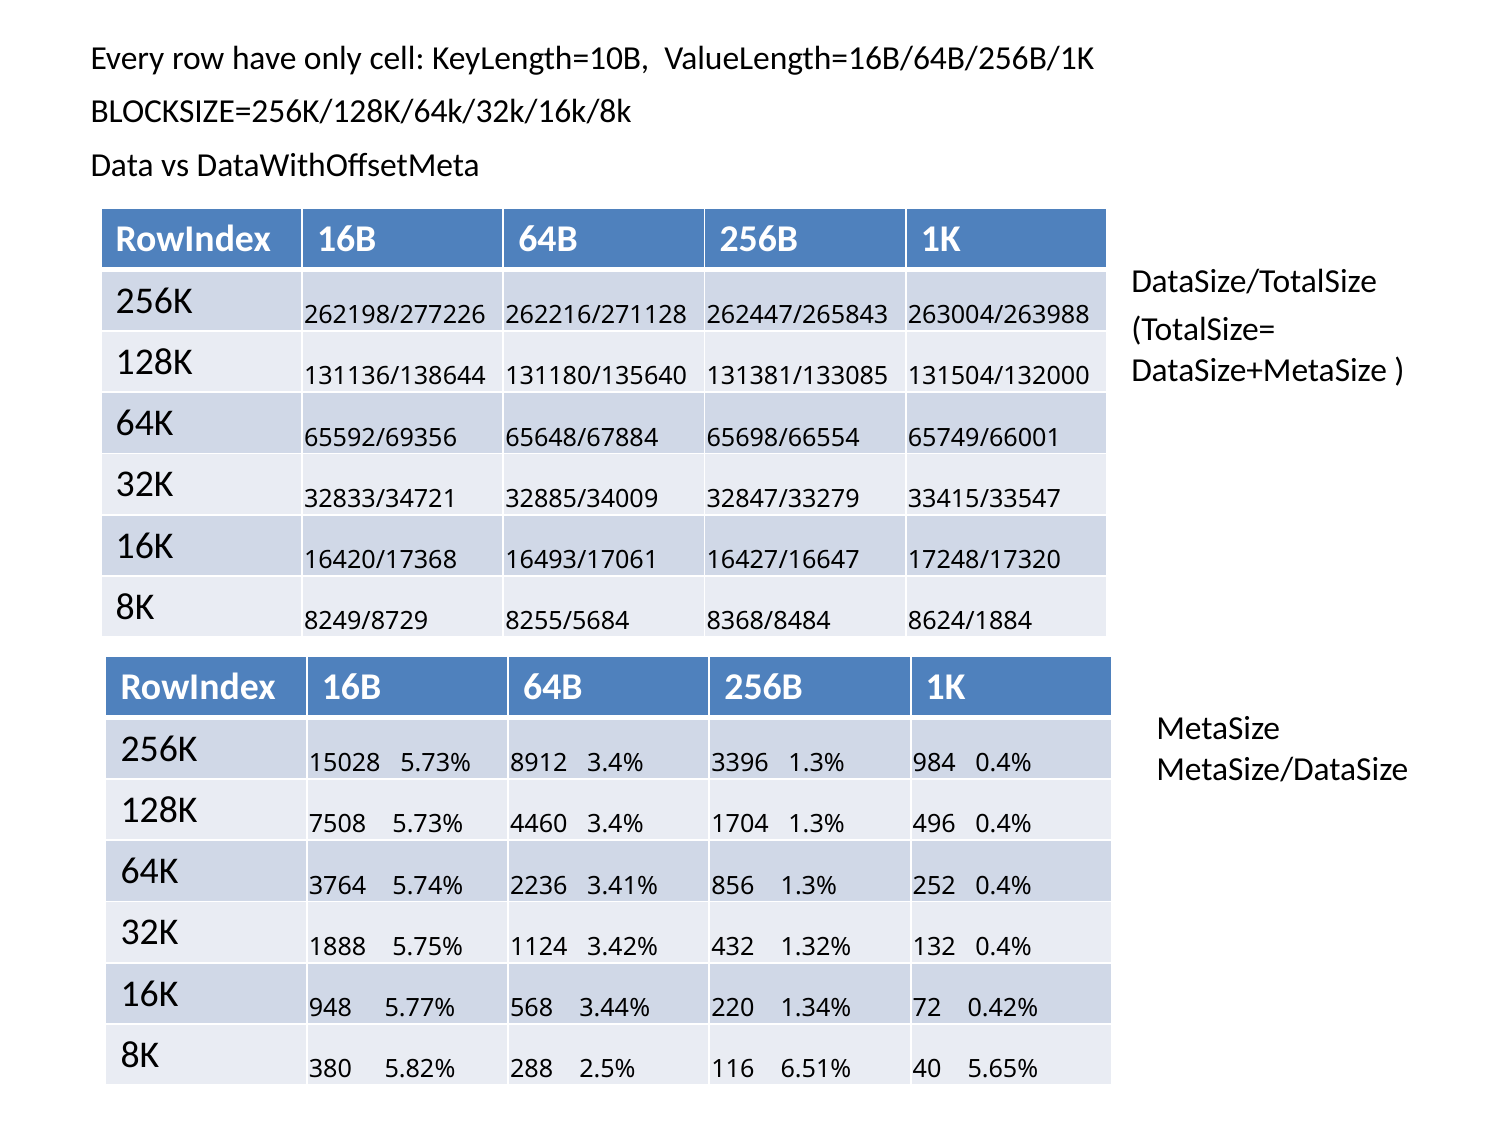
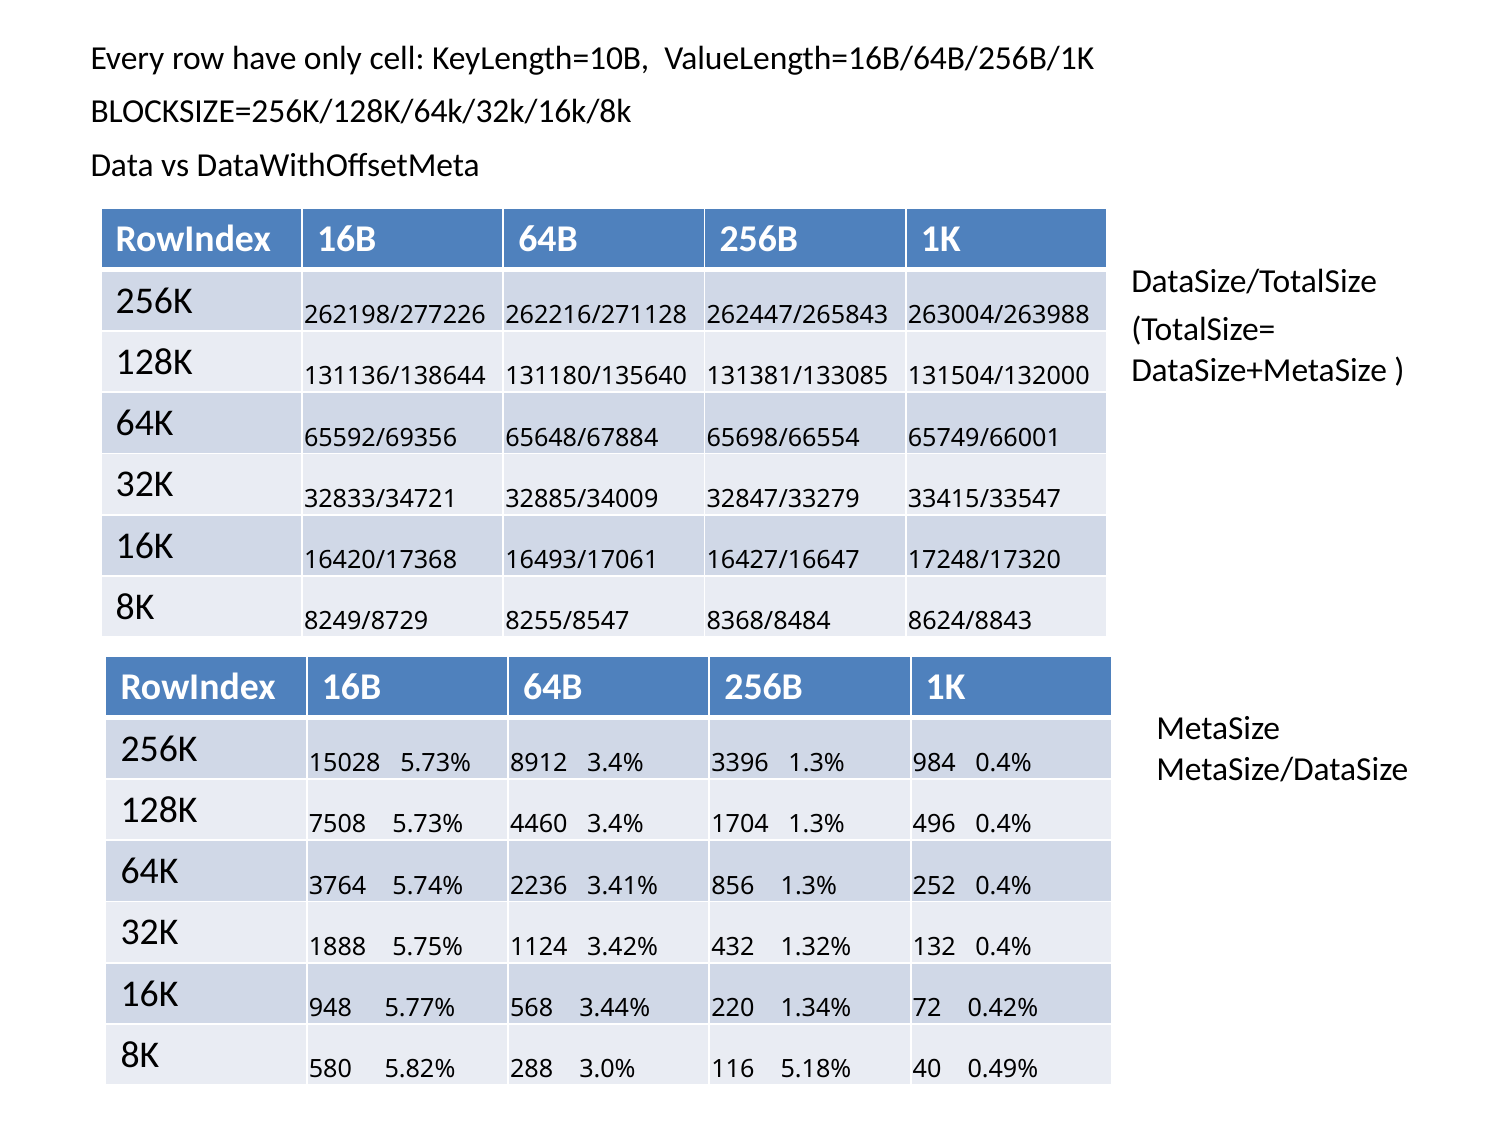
8255/5684: 8255/5684 -> 8255/8547
8624/1884: 8624/1884 -> 8624/8843
380: 380 -> 580
2.5%: 2.5% -> 3.0%
6.51%: 6.51% -> 5.18%
5.65%: 5.65% -> 0.49%
